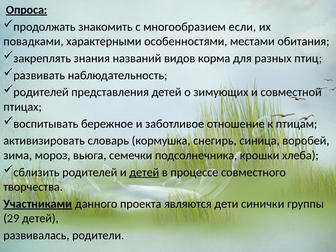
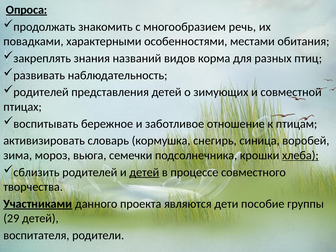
если: если -> речь
хлеба underline: none -> present
синички: синички -> пособие
развивалась: развивалась -> воспитателя
